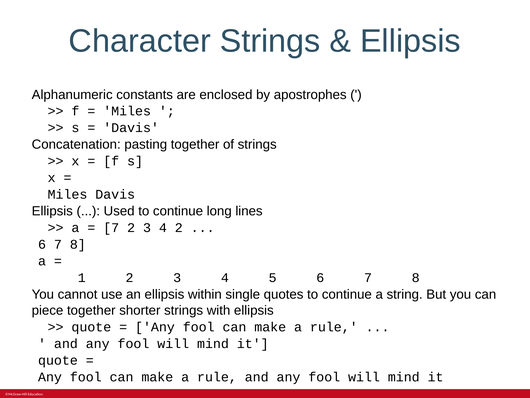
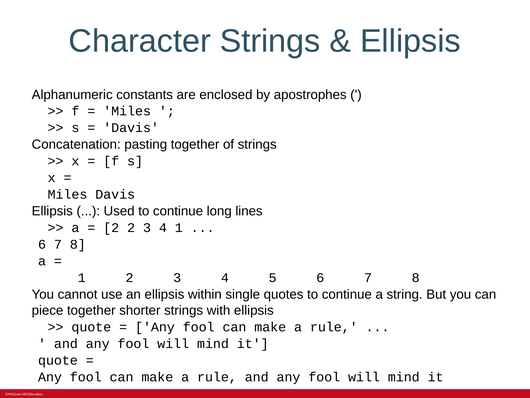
7 at (111, 228): 7 -> 2
4 2: 2 -> 1
